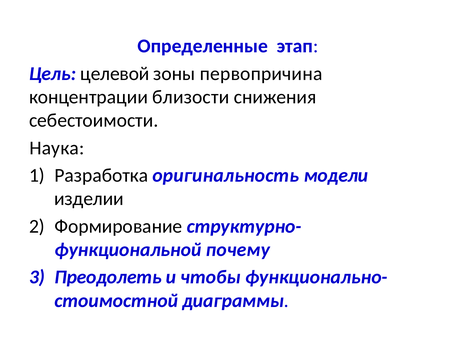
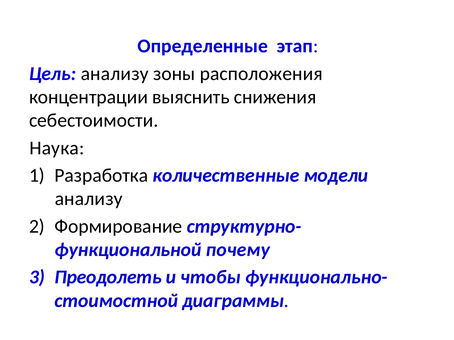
Цель целевой: целевой -> анализу
первопричина: первопричина -> расположения
близости: близости -> выяснить
оригинальность: оригинальность -> количественные
изделии at (89, 199): изделии -> анализу
